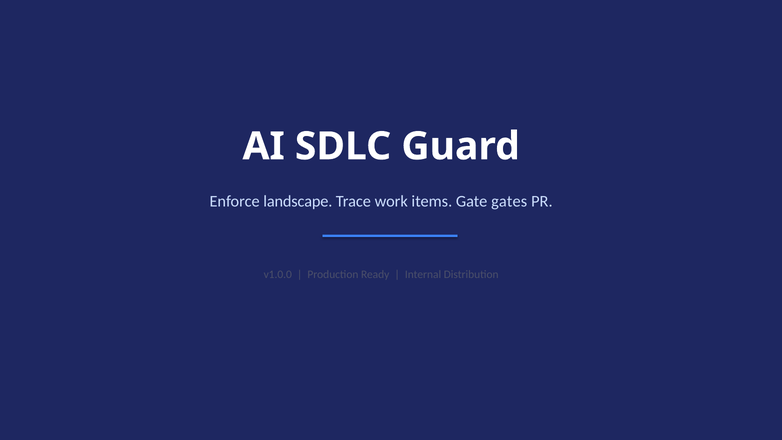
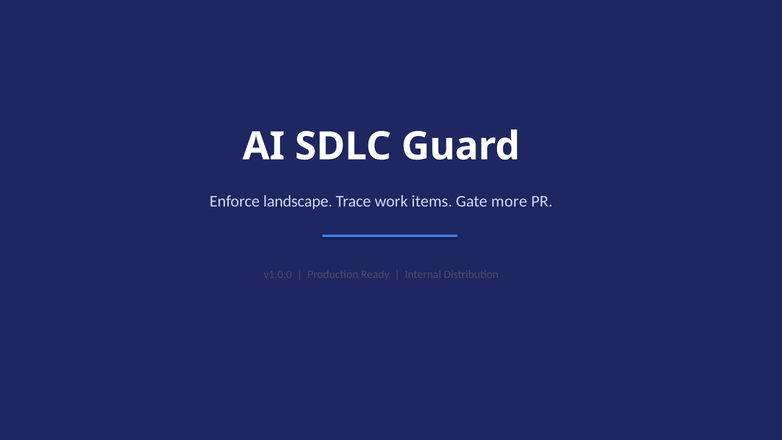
gates: gates -> more
